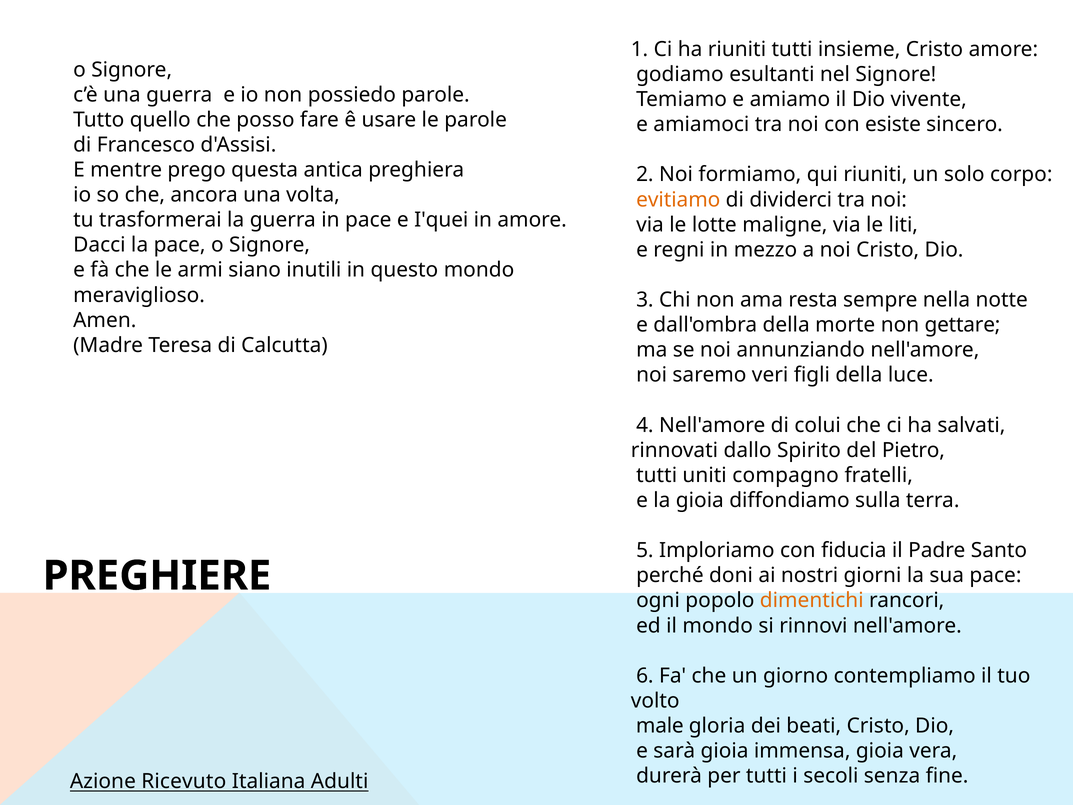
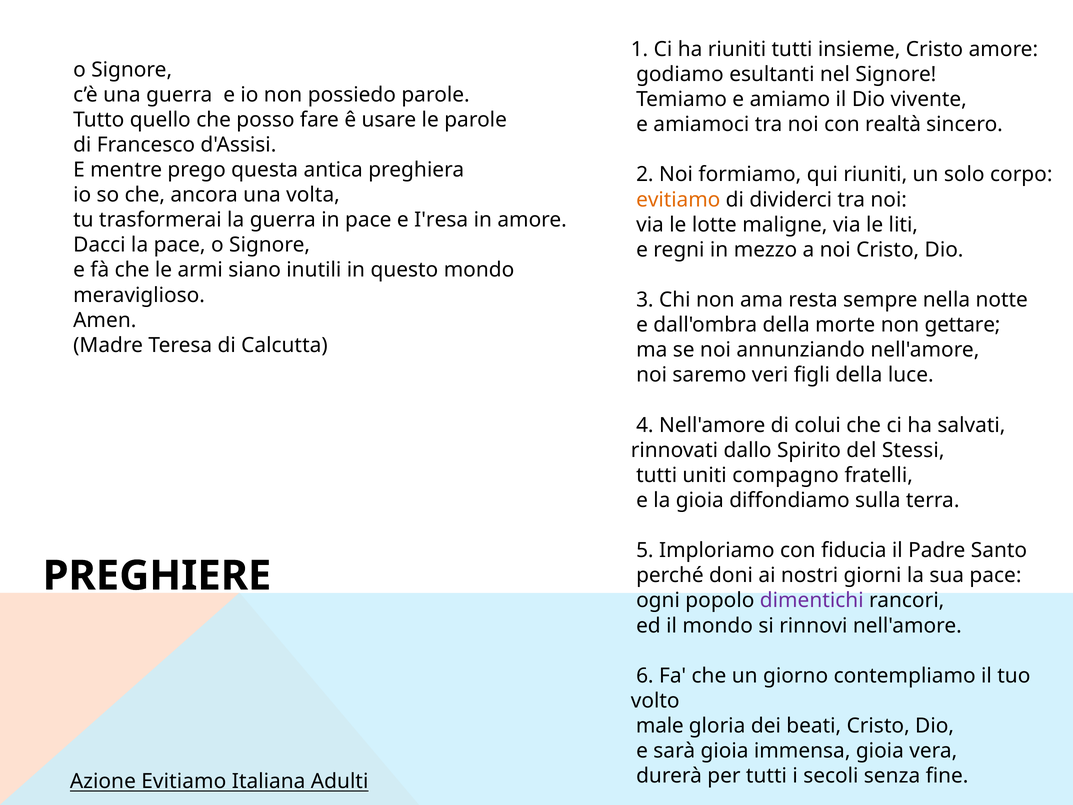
esiste: esiste -> realtà
I'quei: I'quei -> I'resa
Pietro: Pietro -> Stessi
dimentichi colour: orange -> purple
Azione Ricevuto: Ricevuto -> Evitiamo
